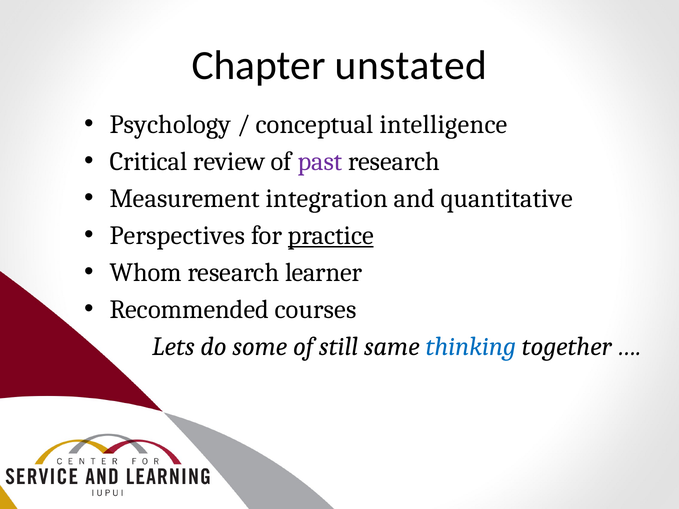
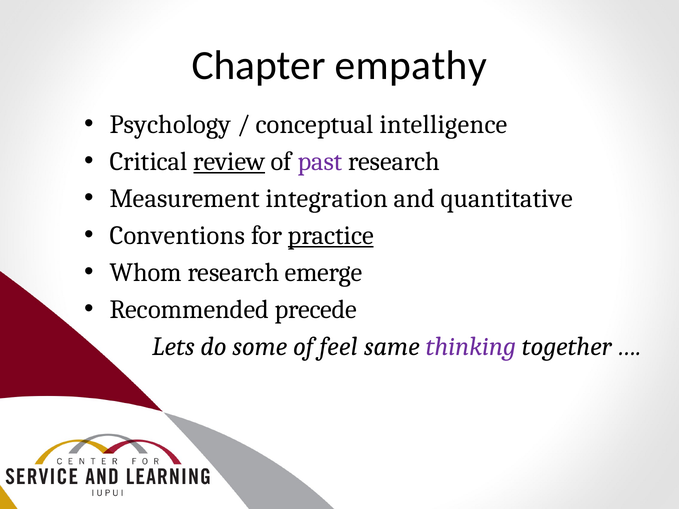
unstated: unstated -> empathy
review underline: none -> present
Perspectives: Perspectives -> Conventions
learner: learner -> emerge
courses: courses -> precede
still: still -> feel
thinking colour: blue -> purple
